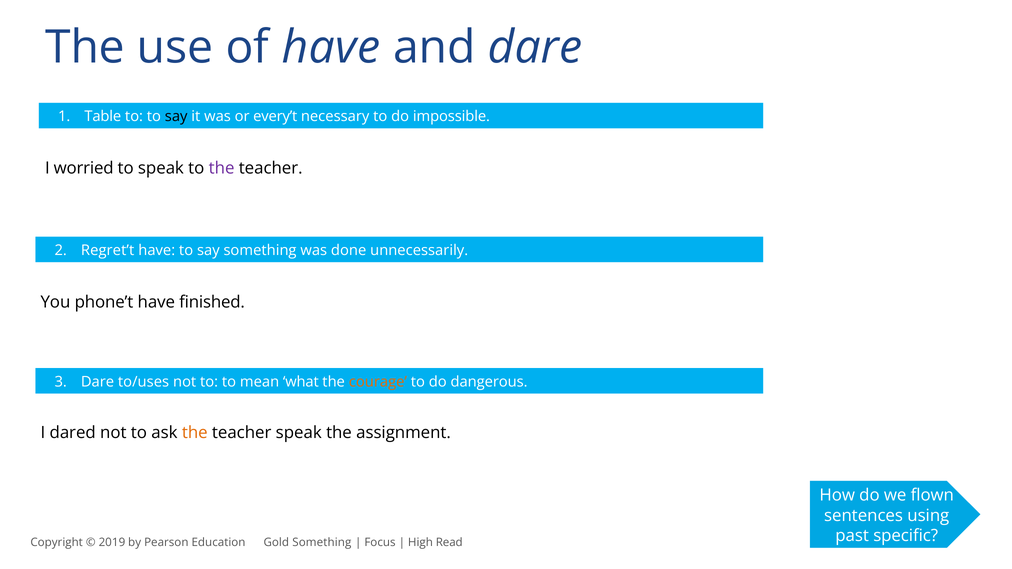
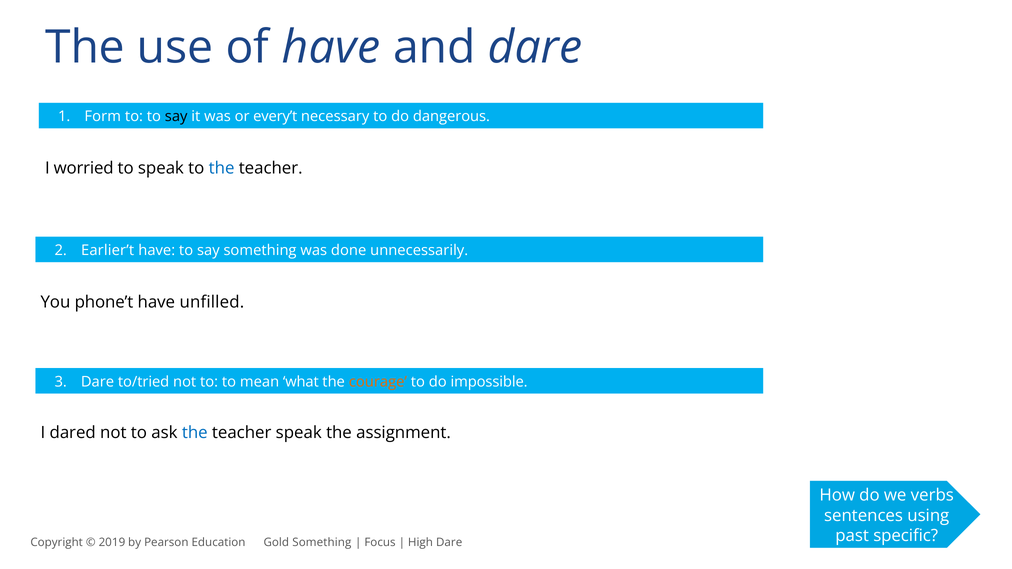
Table: Table -> Form
impossible: impossible -> dangerous
the at (222, 168) colour: purple -> blue
Regret’t: Regret’t -> Earlier’t
finished: finished -> unfilled
to/uses: to/uses -> to/tried
dangerous: dangerous -> impossible
the at (195, 433) colour: orange -> blue
flown: flown -> verbs
High Read: Read -> Dare
